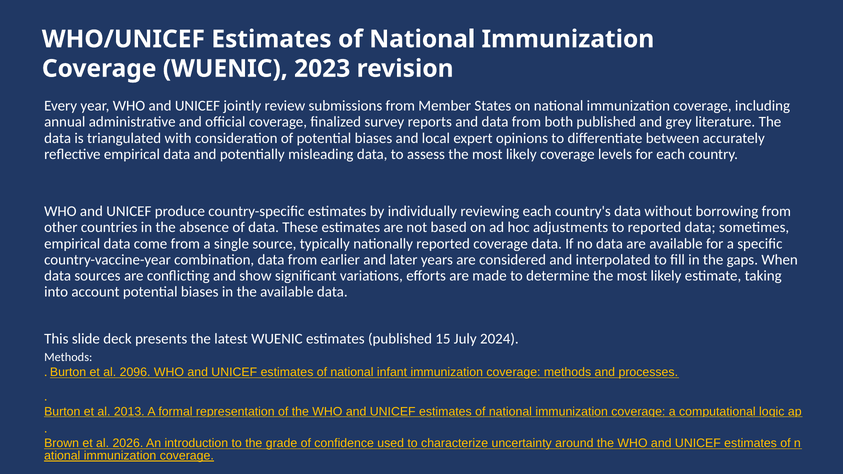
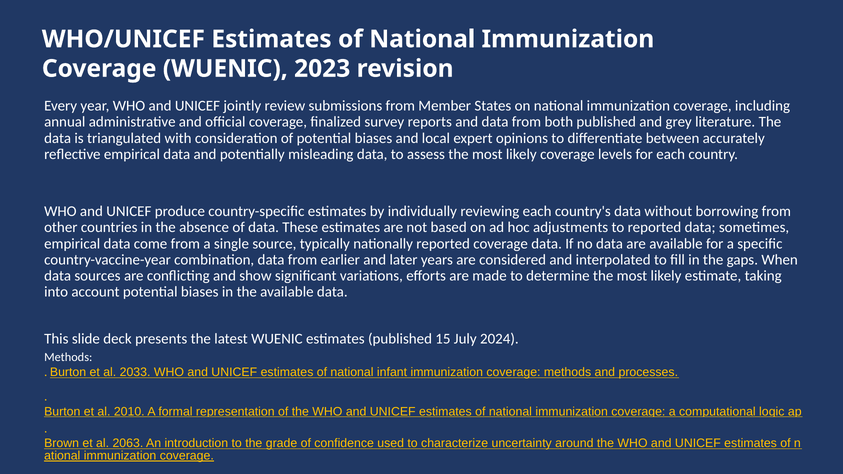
2096: 2096 -> 2033
2013: 2013 -> 2010
2026: 2026 -> 2063
